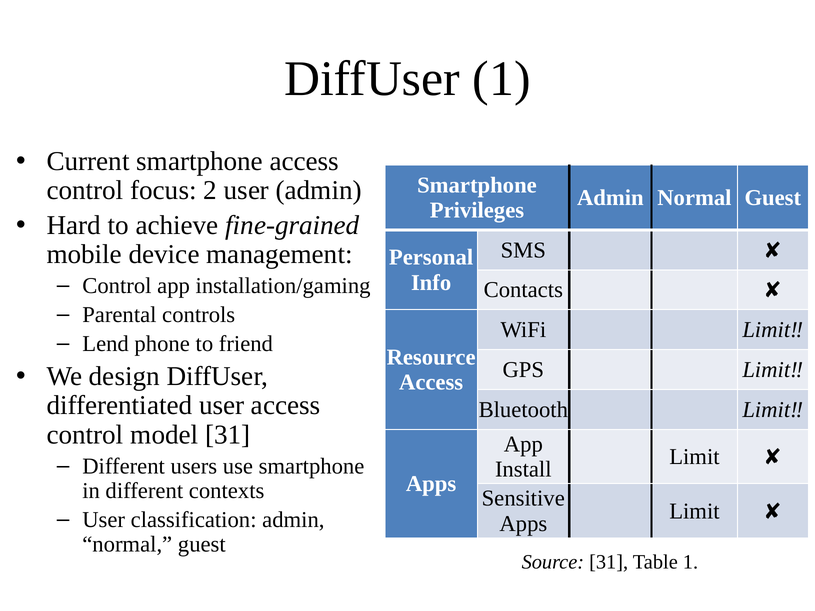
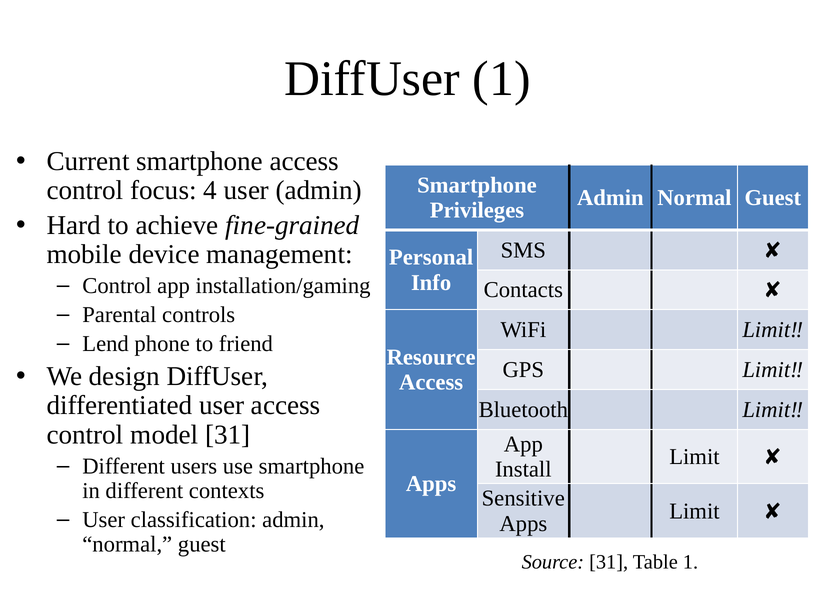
2: 2 -> 4
